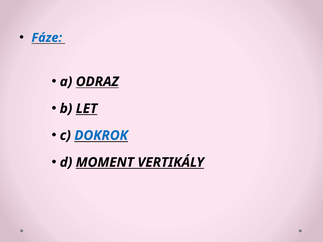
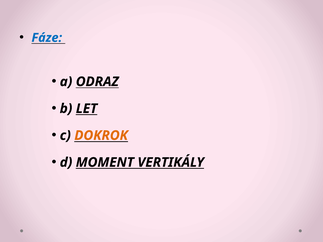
DOKROK colour: blue -> orange
